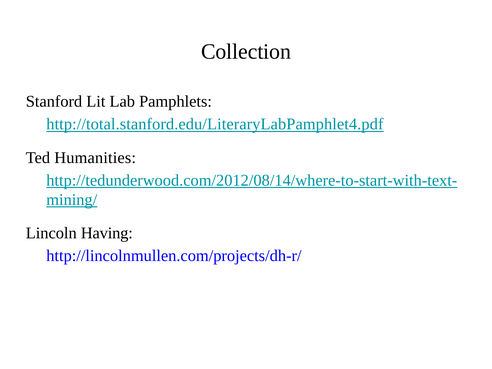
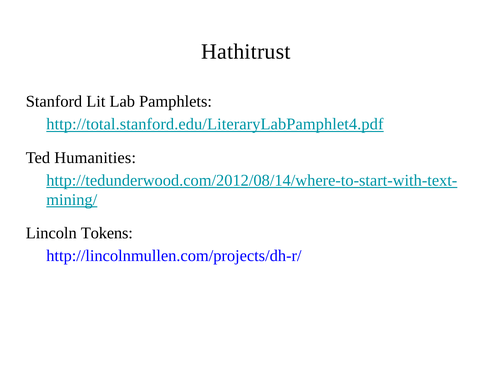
Collection: Collection -> Hathitrust
Having: Having -> Tokens
